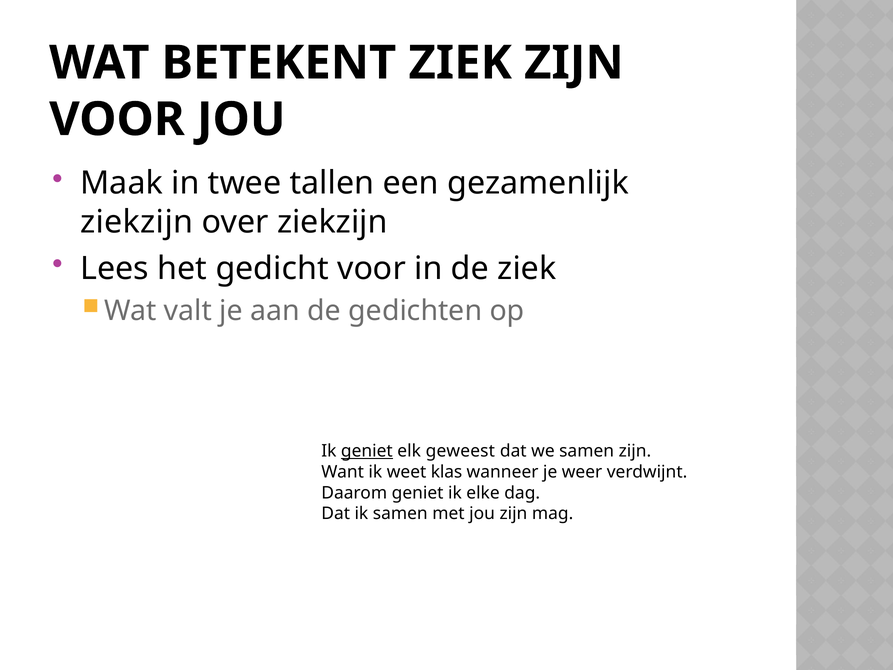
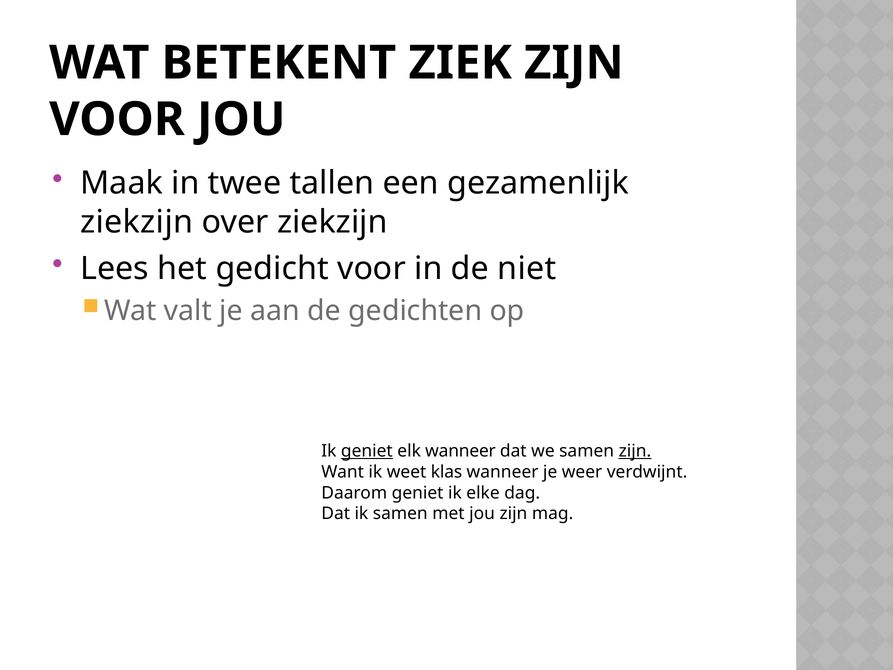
de ziek: ziek -> niet
elk geweest: geweest -> wanneer
zijn at (635, 451) underline: none -> present
